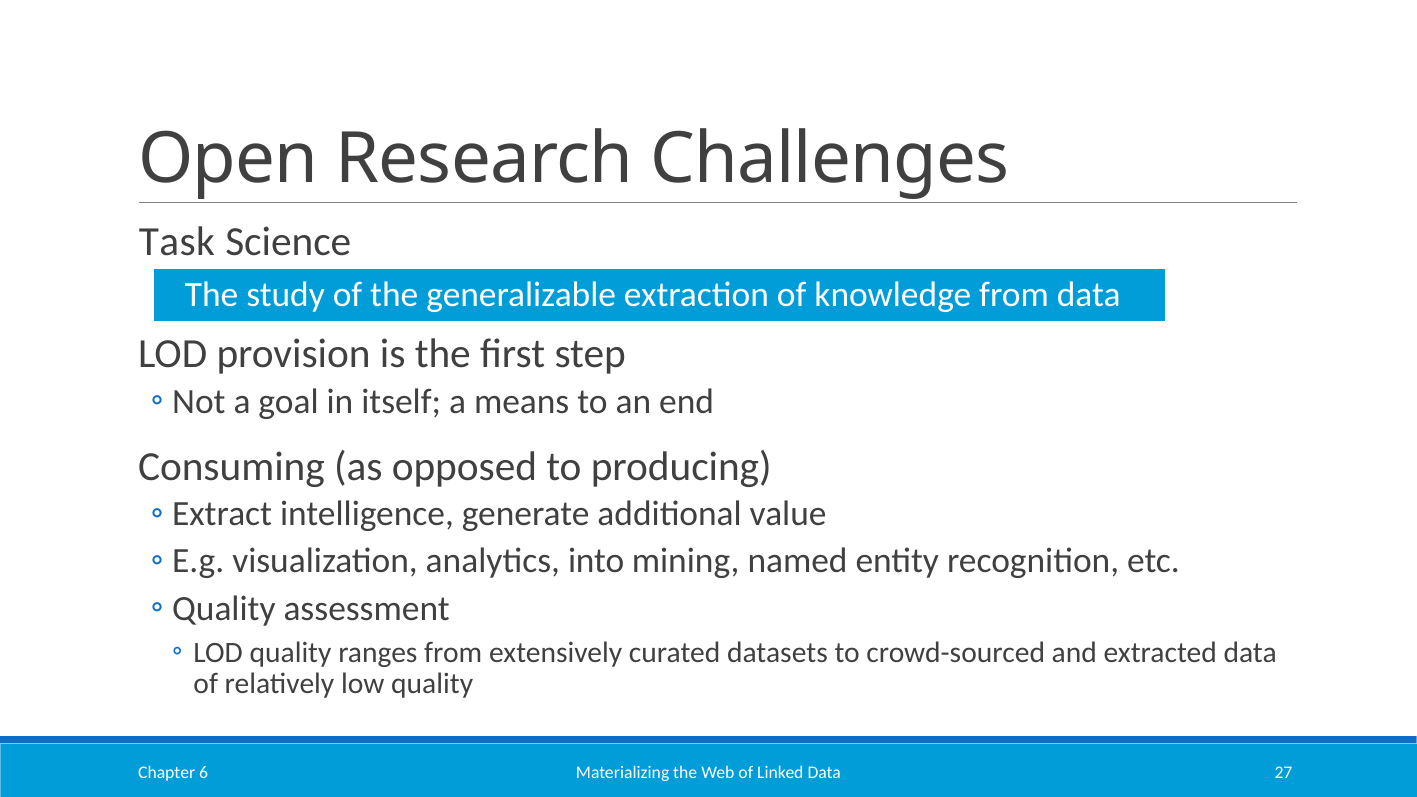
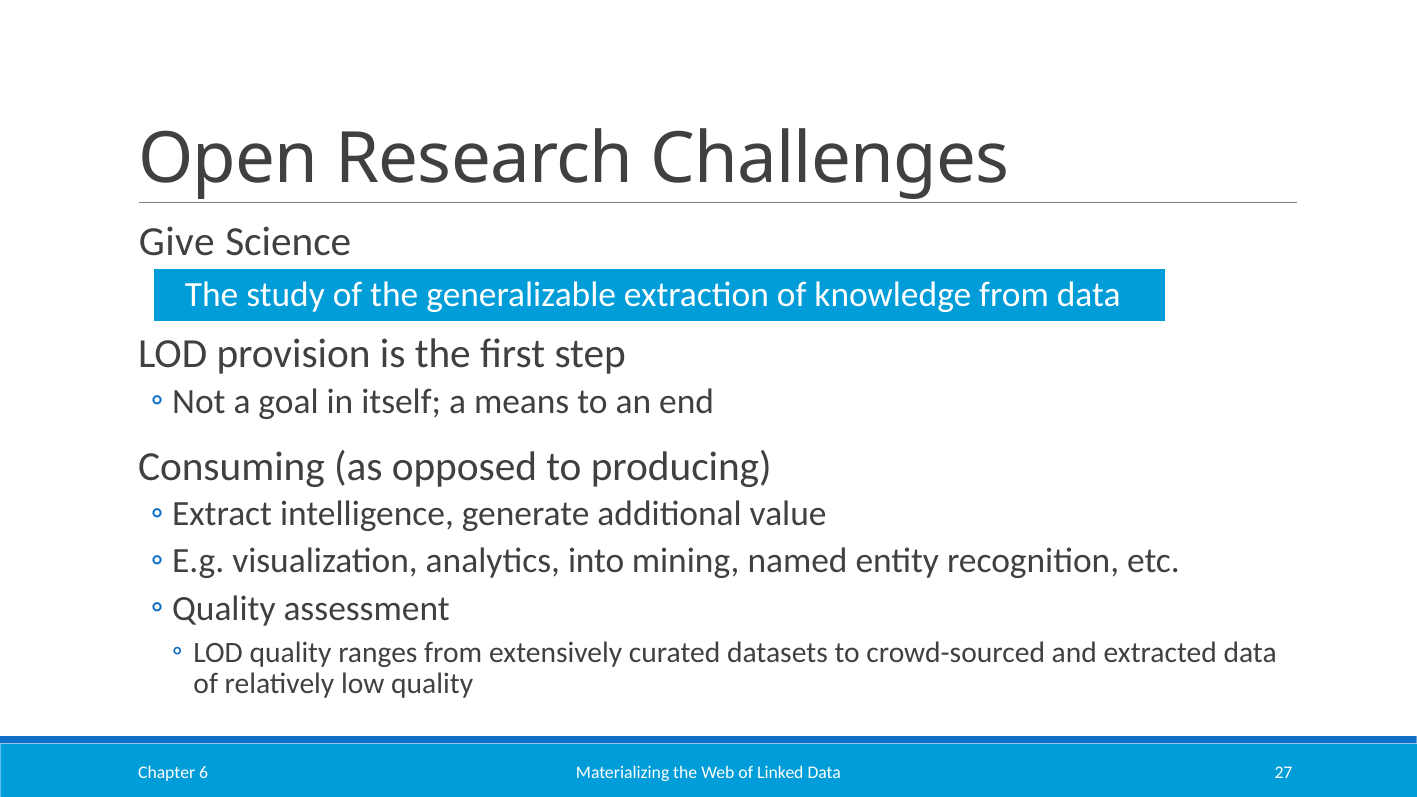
Task: Task -> Give
